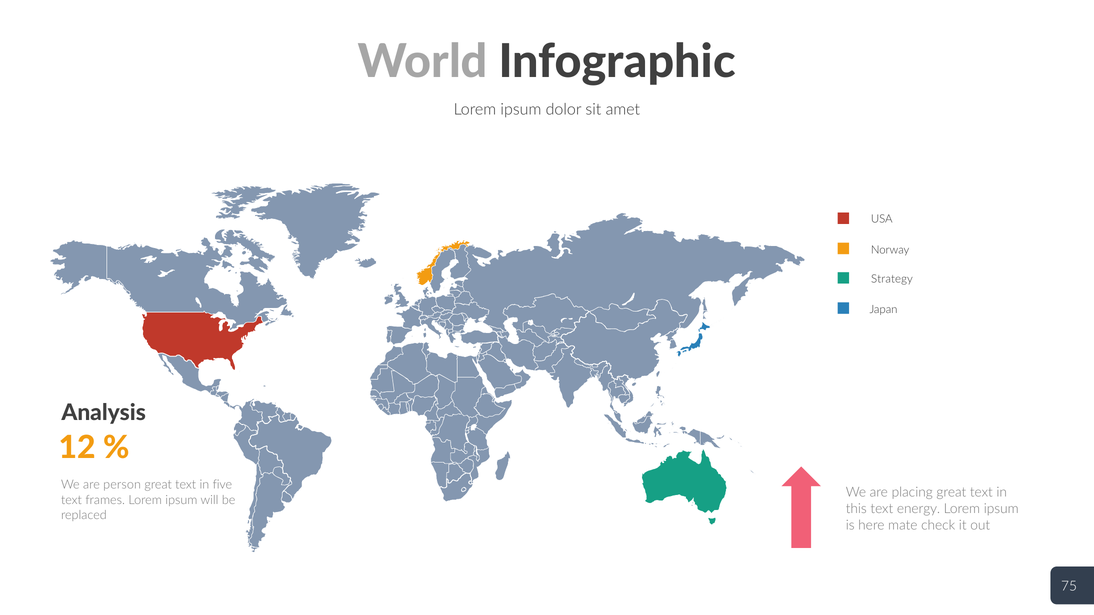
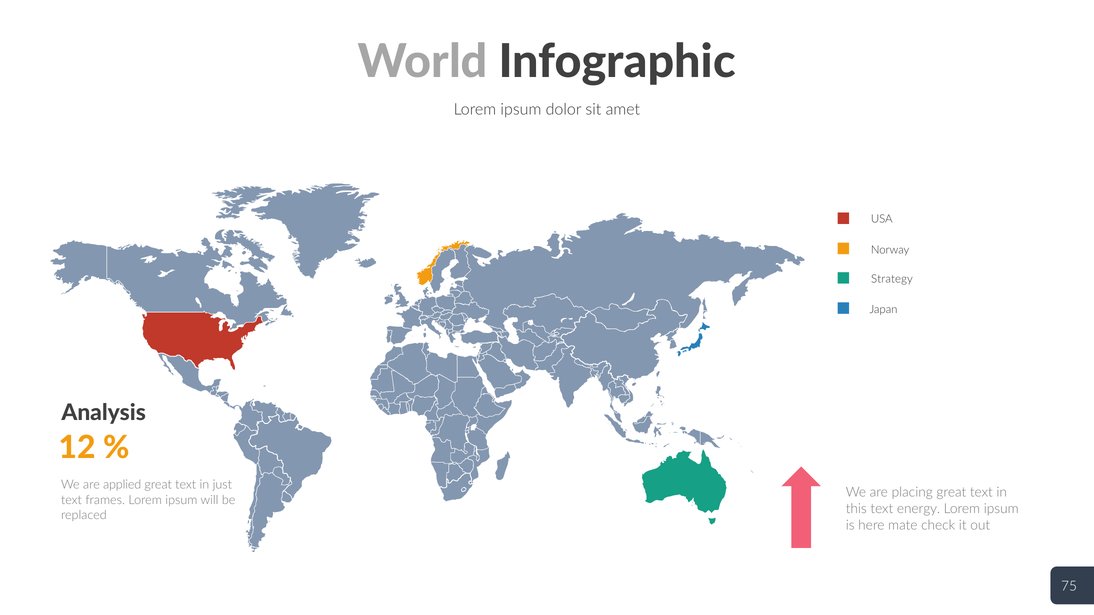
person: person -> applied
five: five -> just
